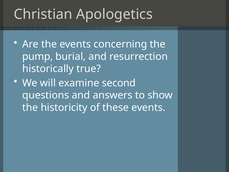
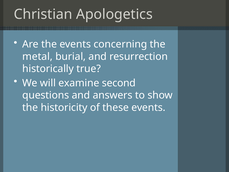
pump: pump -> metal
